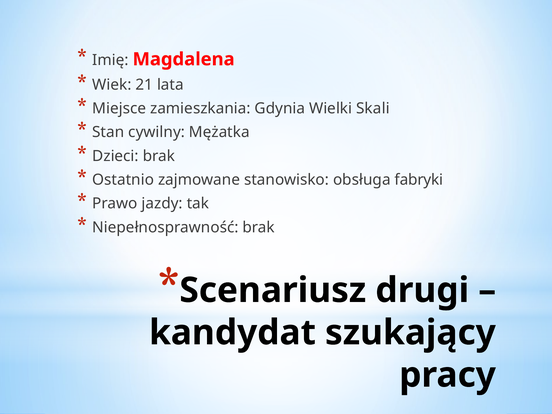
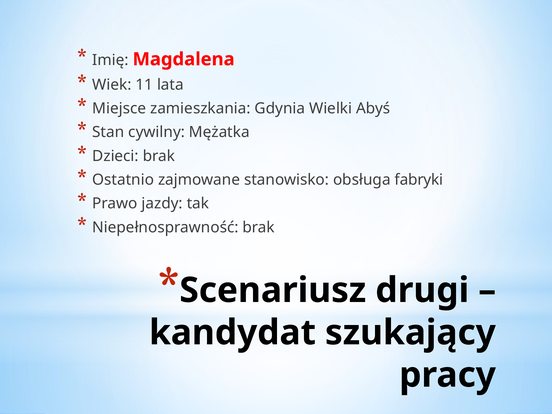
21: 21 -> 11
Skali: Skali -> Abyś
